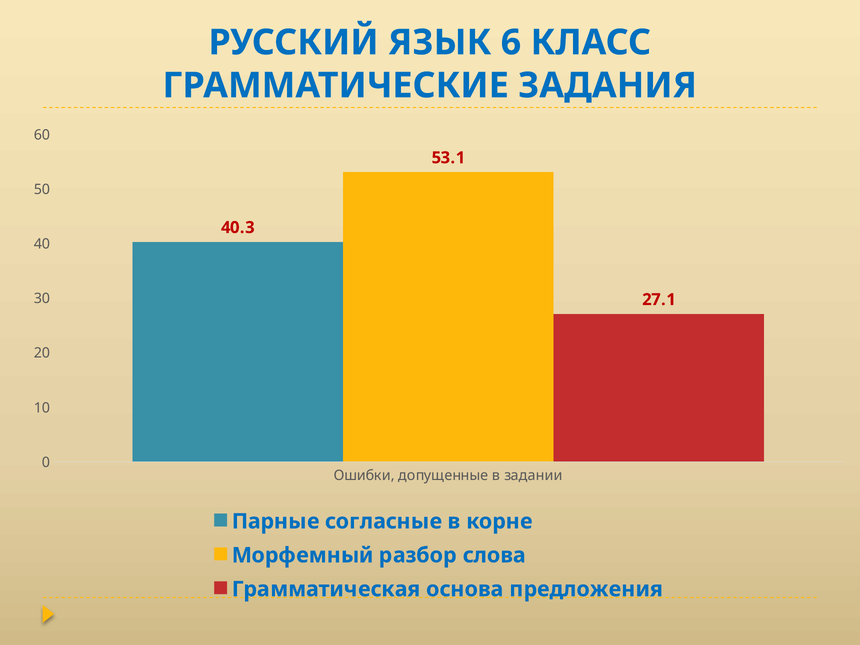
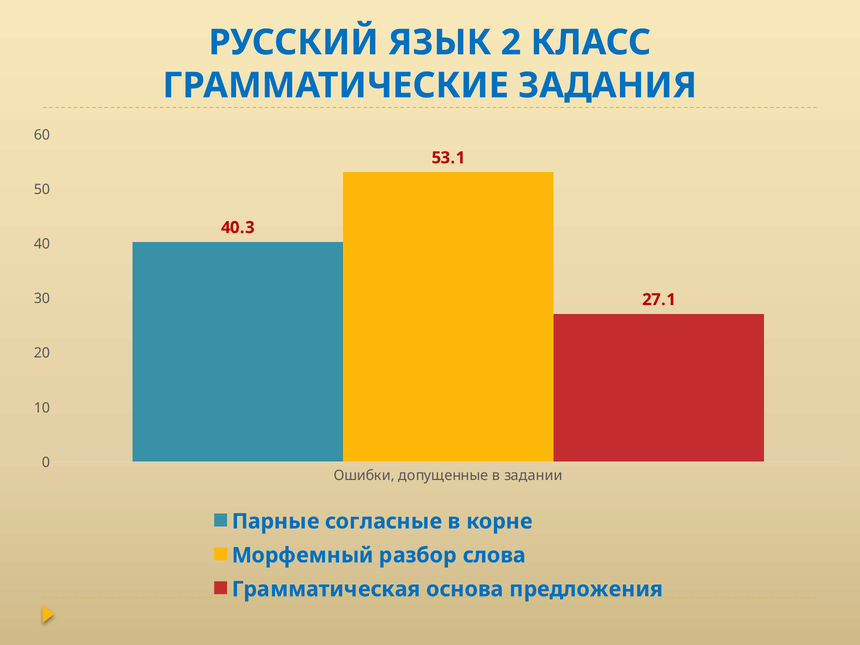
6: 6 -> 2
